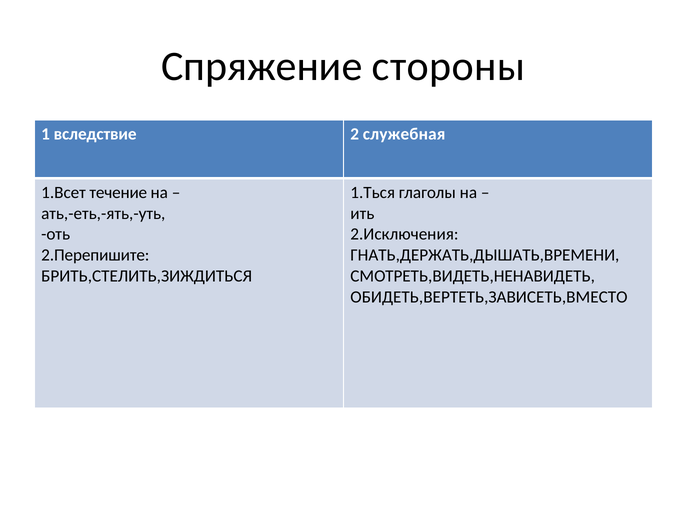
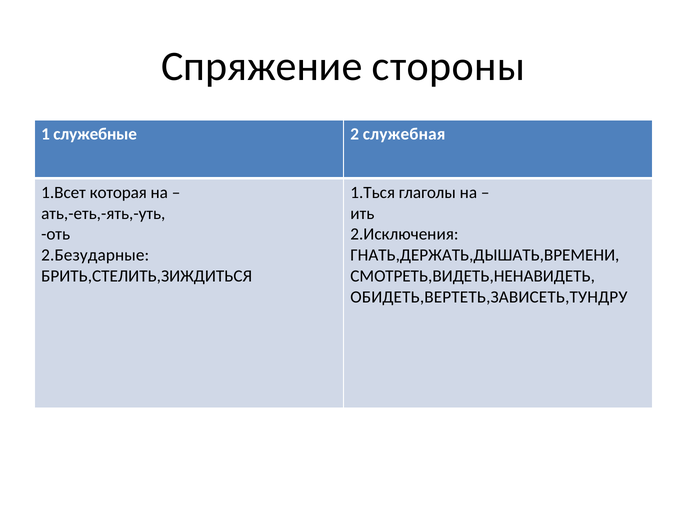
вследствие: вследствие -> служебные
течение: течение -> которая
2.Перепишите: 2.Перепишите -> 2.Безударные
ОБИДЕТЬ,ВЕРТЕТЬ,ЗАВИСЕТЬ,ВМЕСТО: ОБИДЕТЬ,ВЕРТЕТЬ,ЗАВИСЕТЬ,ВМЕСТО -> ОБИДЕТЬ,ВЕРТЕТЬ,ЗАВИСЕТЬ,ТУНДРУ
